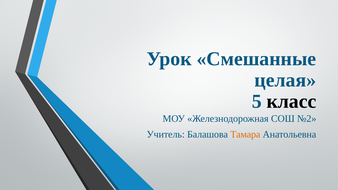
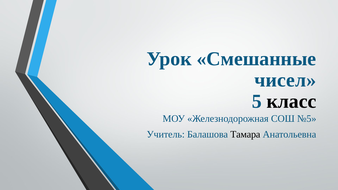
целая: целая -> чисел
№2: №2 -> №5
Тамара colour: orange -> black
